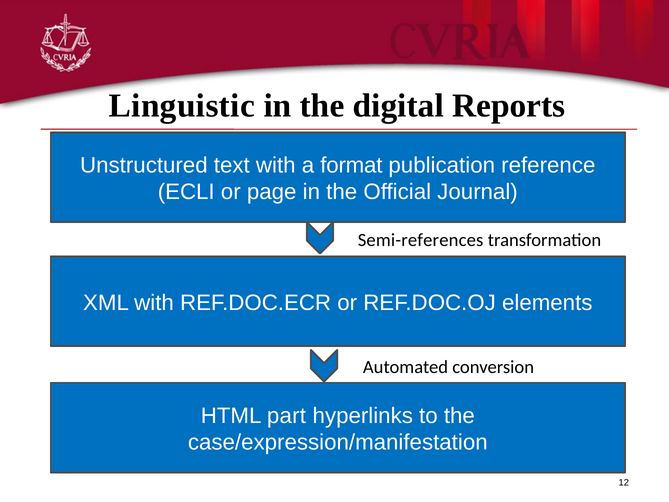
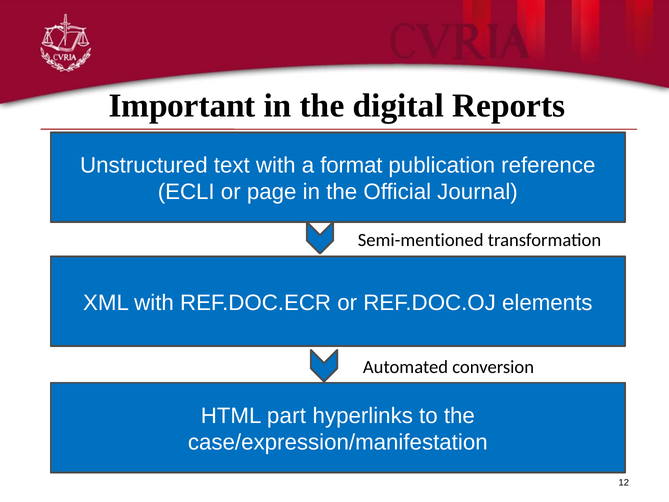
Linguistic: Linguistic -> Important
Semi-references: Semi-references -> Semi-mentioned
